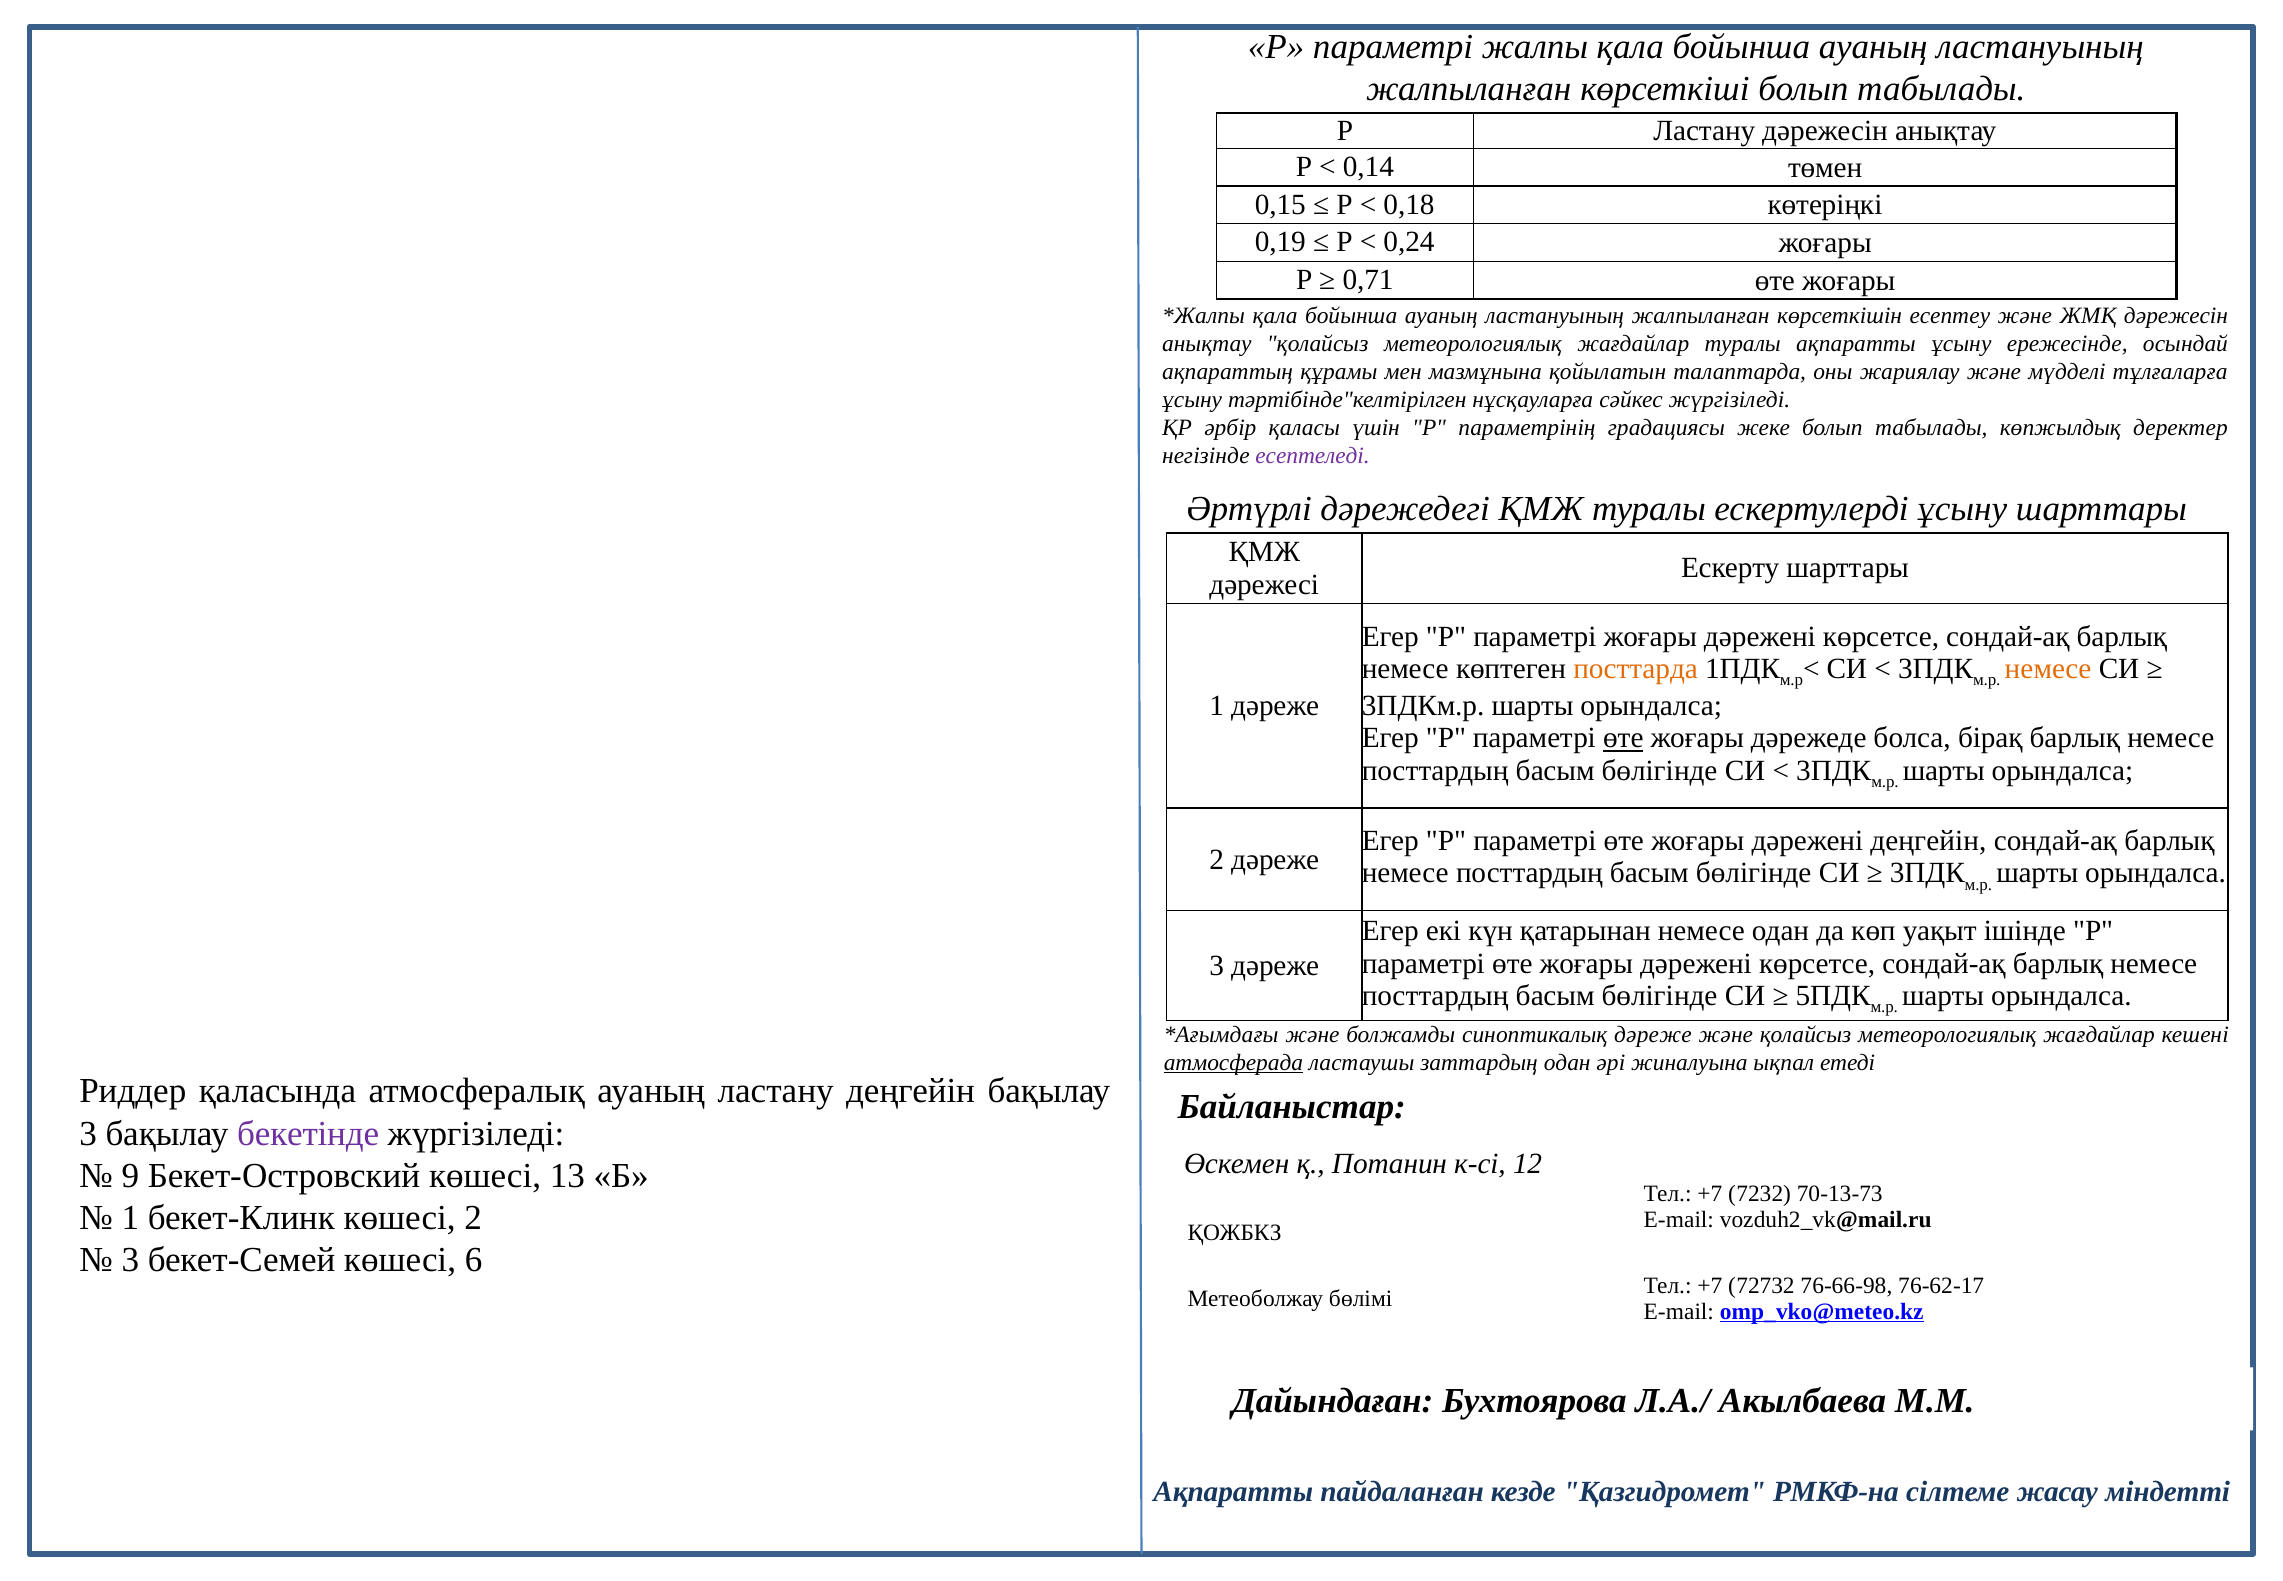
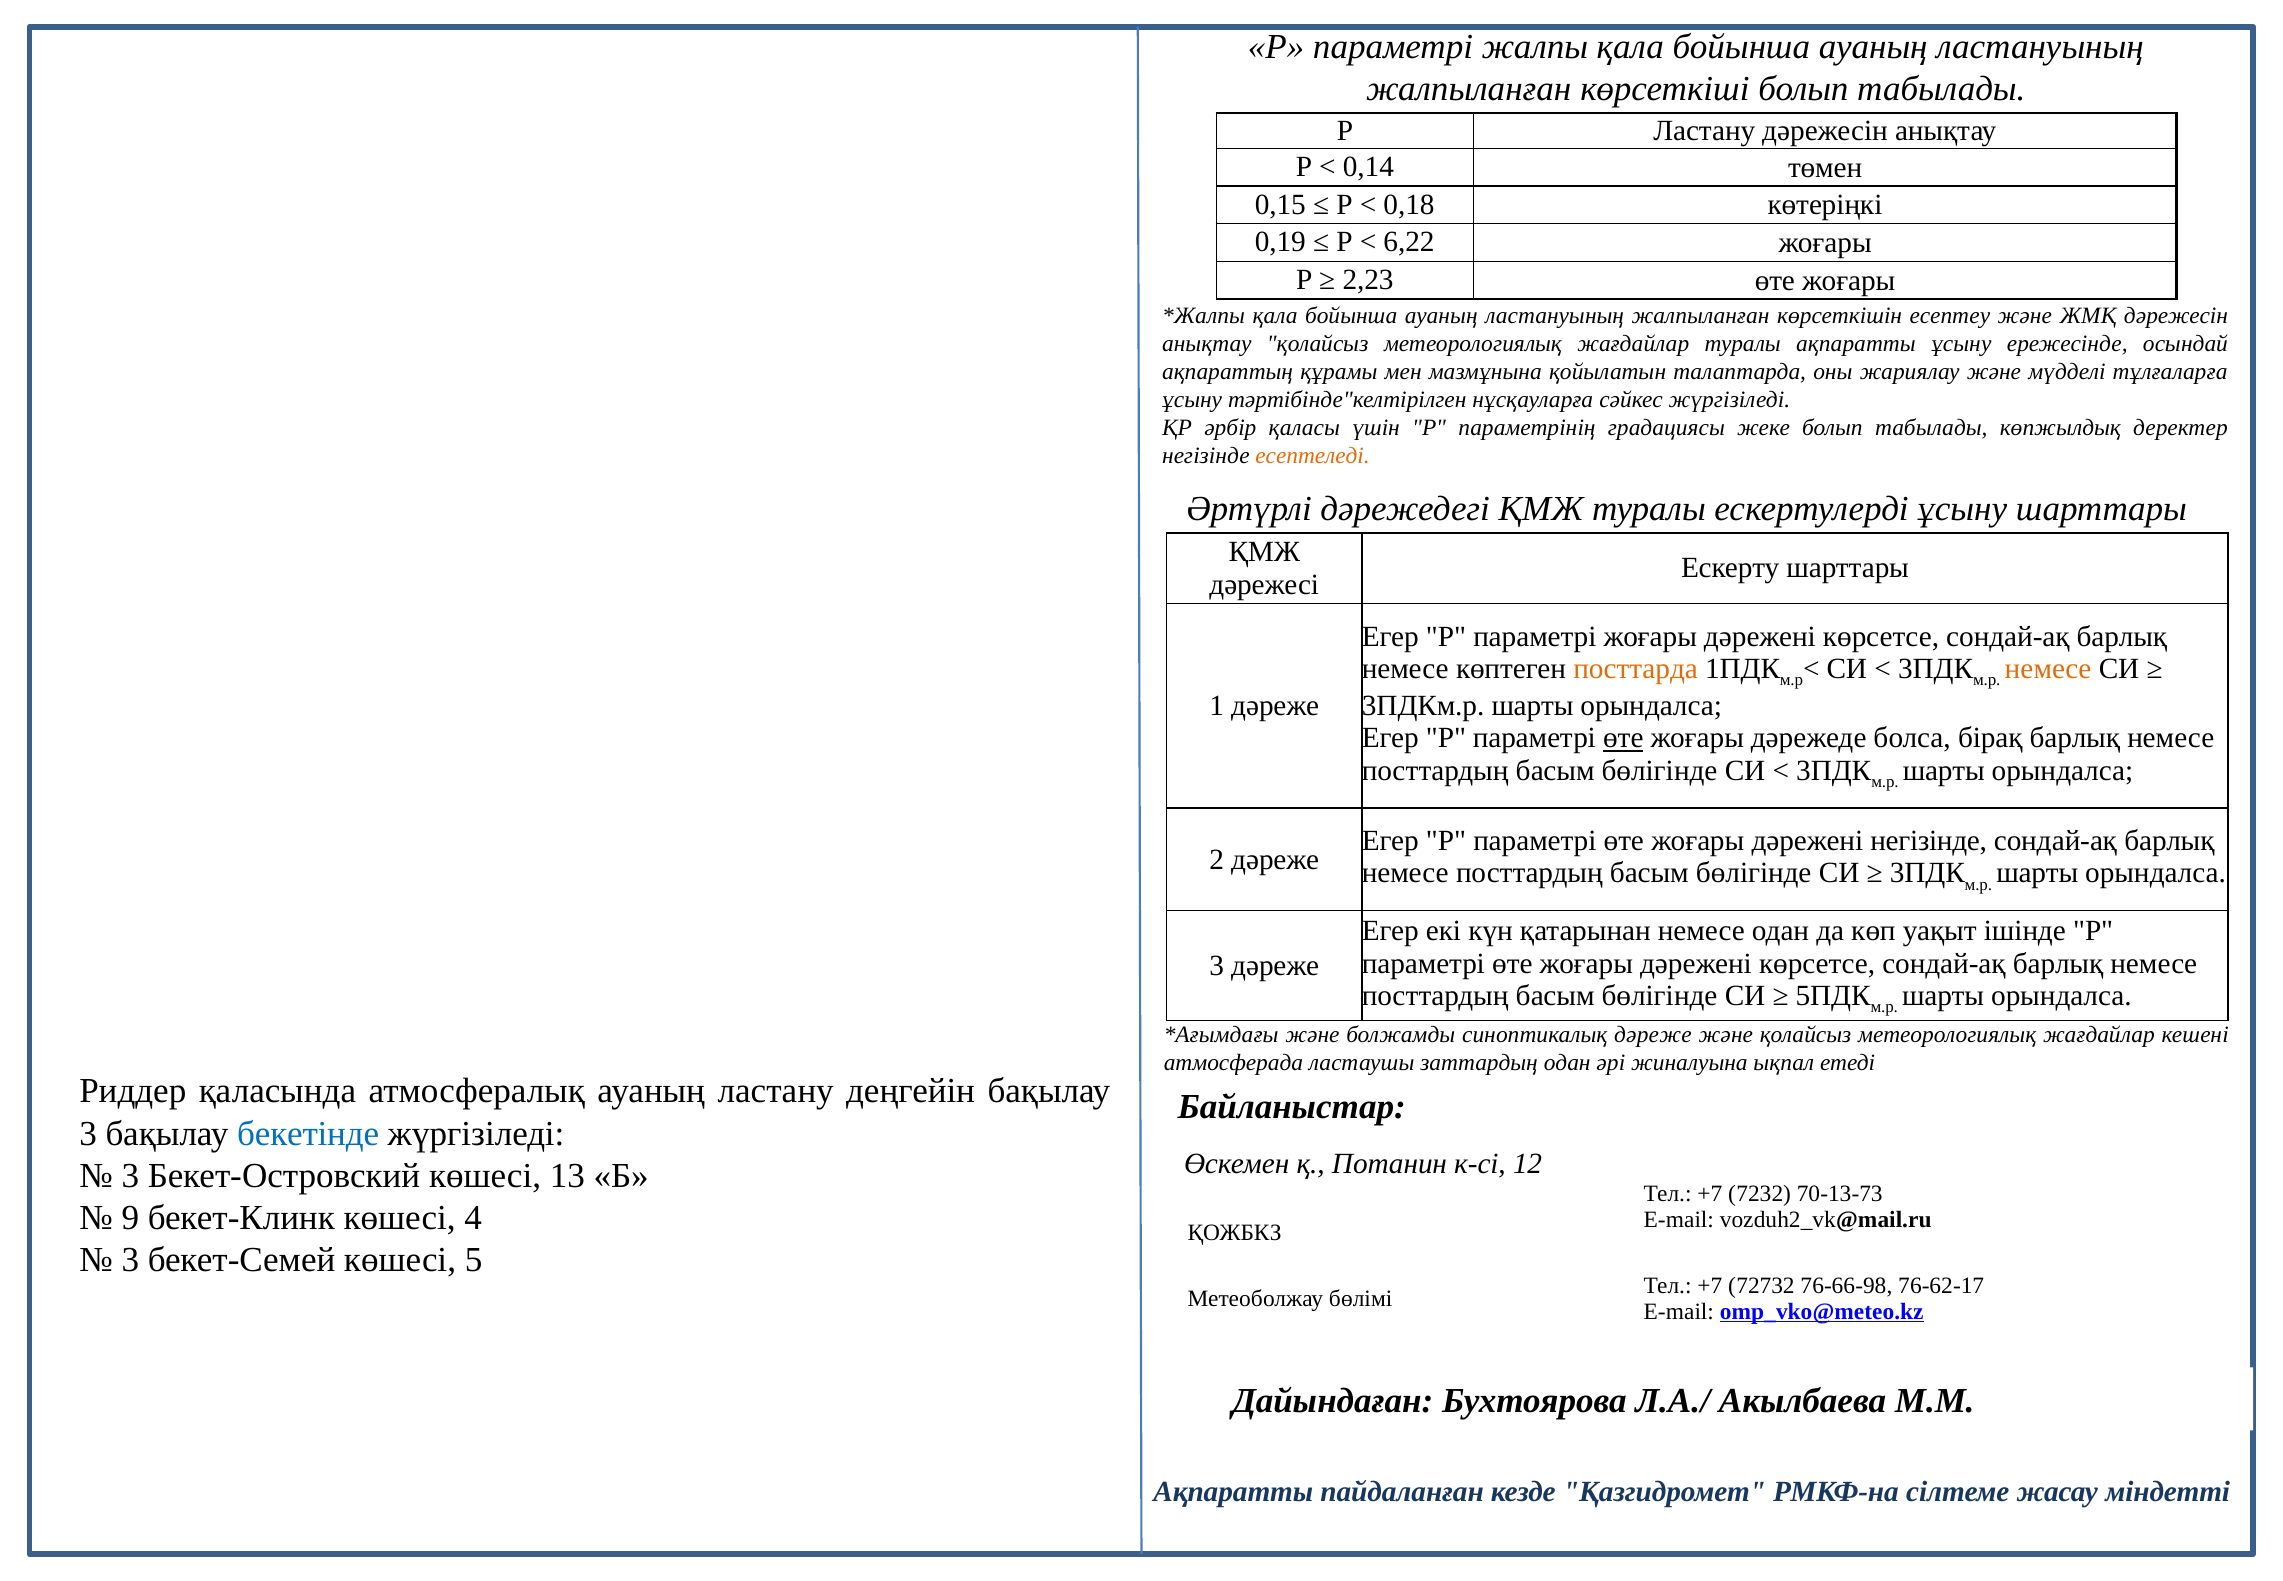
0,24: 0,24 -> 6,22
0,71: 0,71 -> 2,23
есептеледі colour: purple -> orange
дәрежені деңгейін: деңгейін -> негізінде
атмосферада underline: present -> none
бекетінде colour: purple -> blue
9 at (130, 1175): 9 -> 3
1 at (130, 1217): 1 -> 9
көшесі 2: 2 -> 4
6: 6 -> 5
